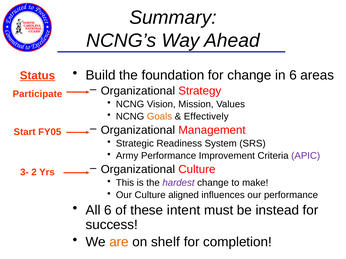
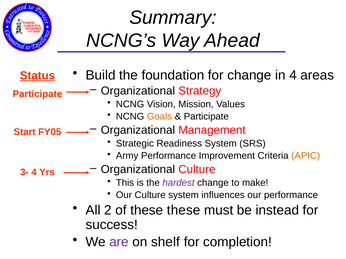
in 6: 6 -> 4
Effectively at (206, 117): Effectively -> Participate
APIC colour: purple -> orange
3- 2: 2 -> 4
Culture aligned: aligned -> system
All 6: 6 -> 2
these intent: intent -> these
are colour: orange -> purple
